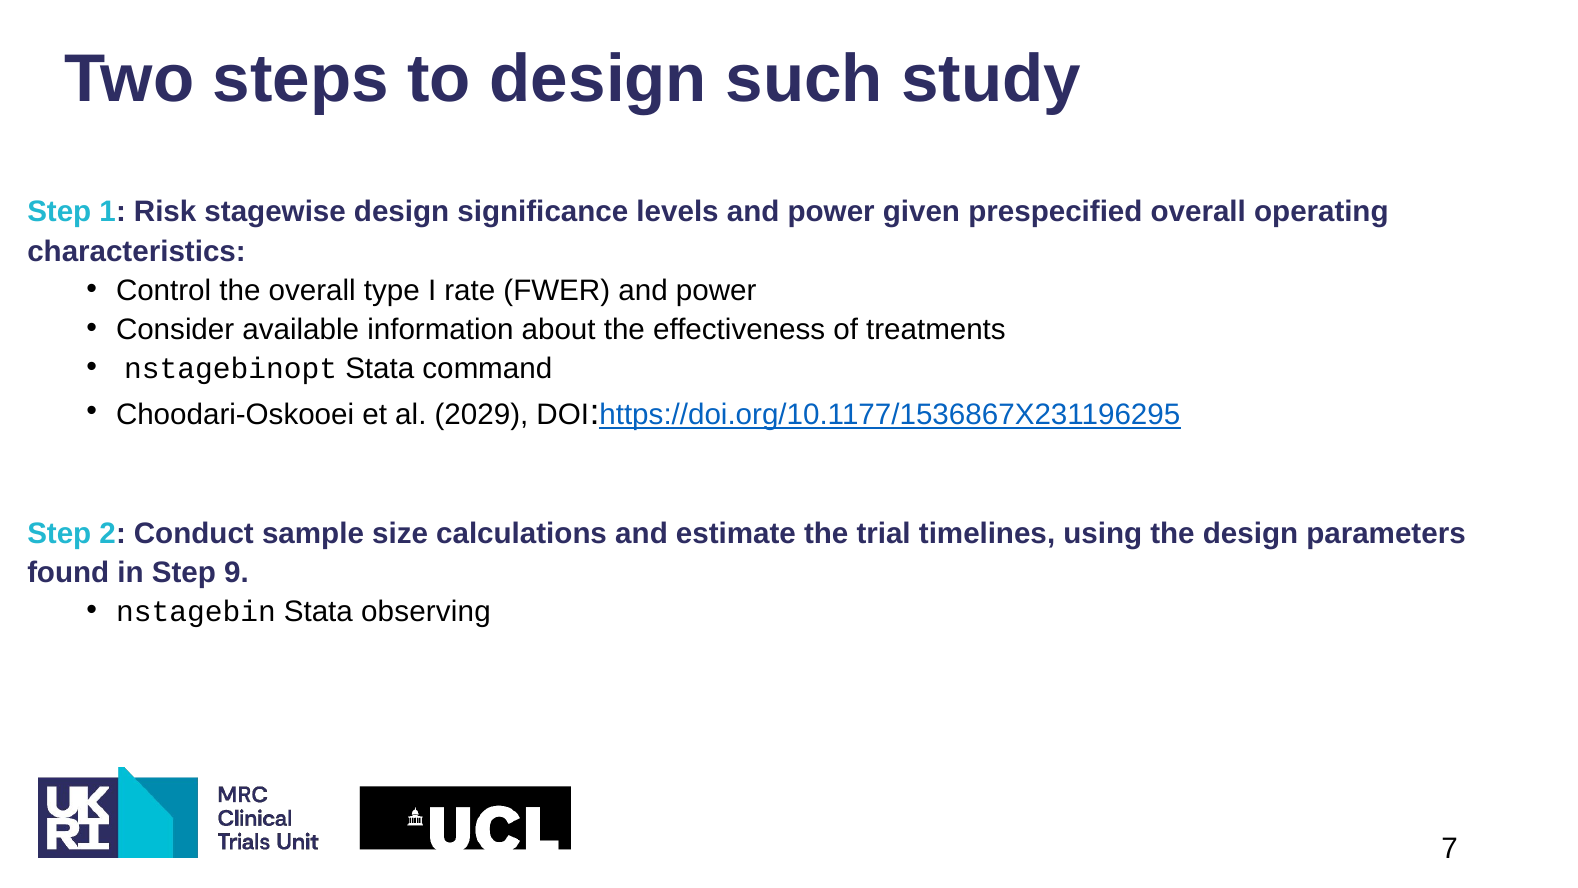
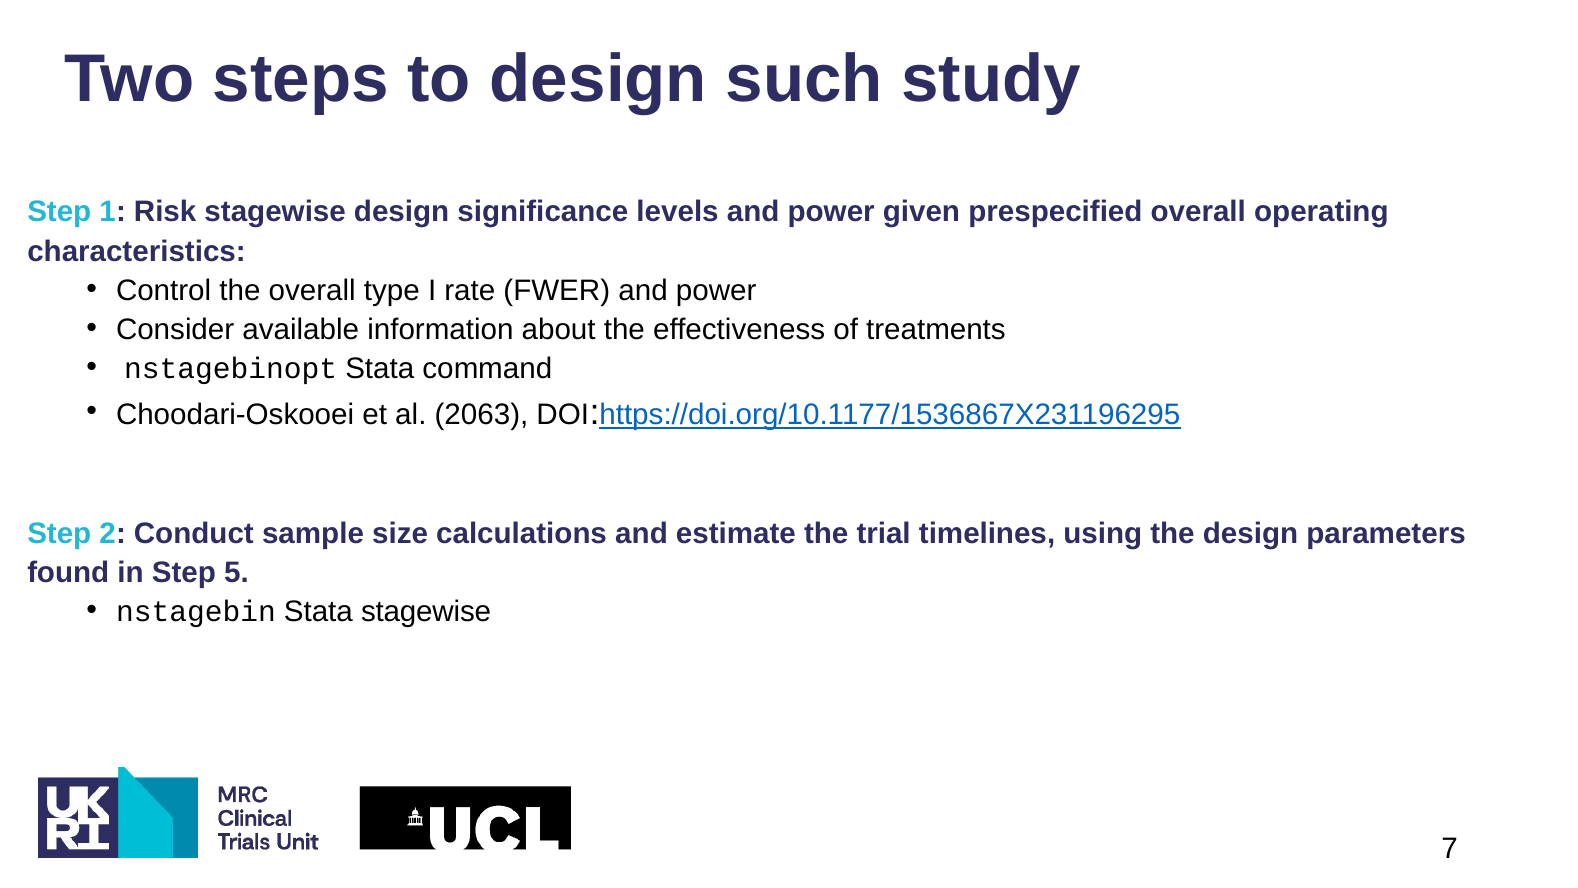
2029: 2029 -> 2063
9: 9 -> 5
Stata observing: observing -> stagewise
